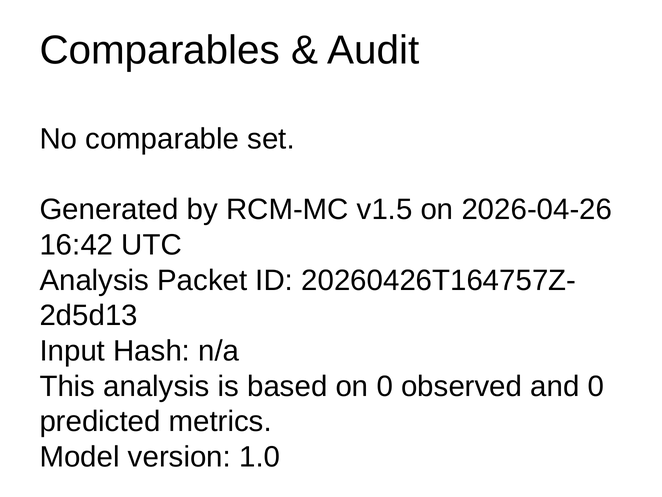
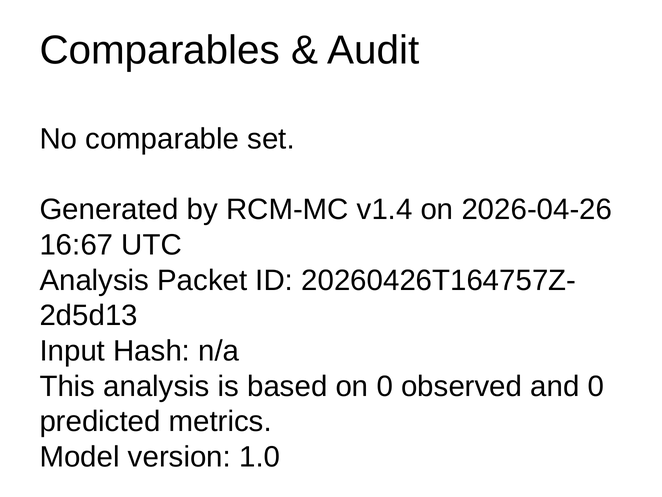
v1.5: v1.5 -> v1.4
16:42: 16:42 -> 16:67
